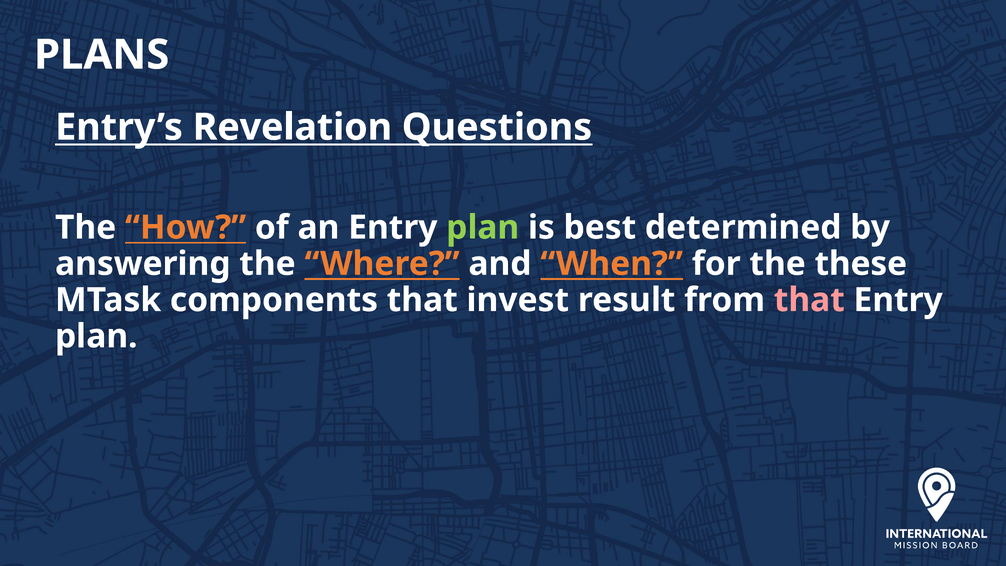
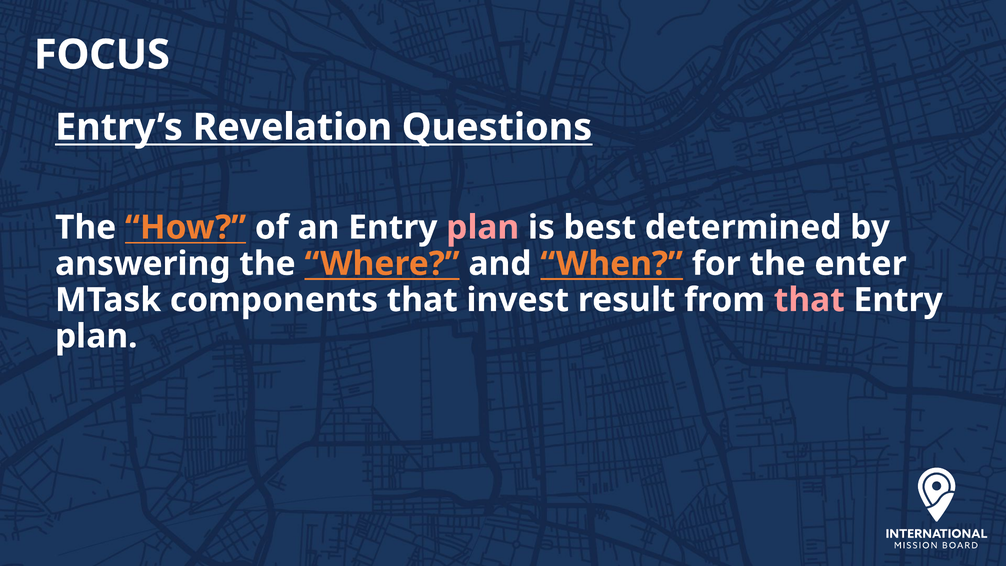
PLANS: PLANS -> FOCUS
plan at (483, 227) colour: light green -> pink
these: these -> enter
